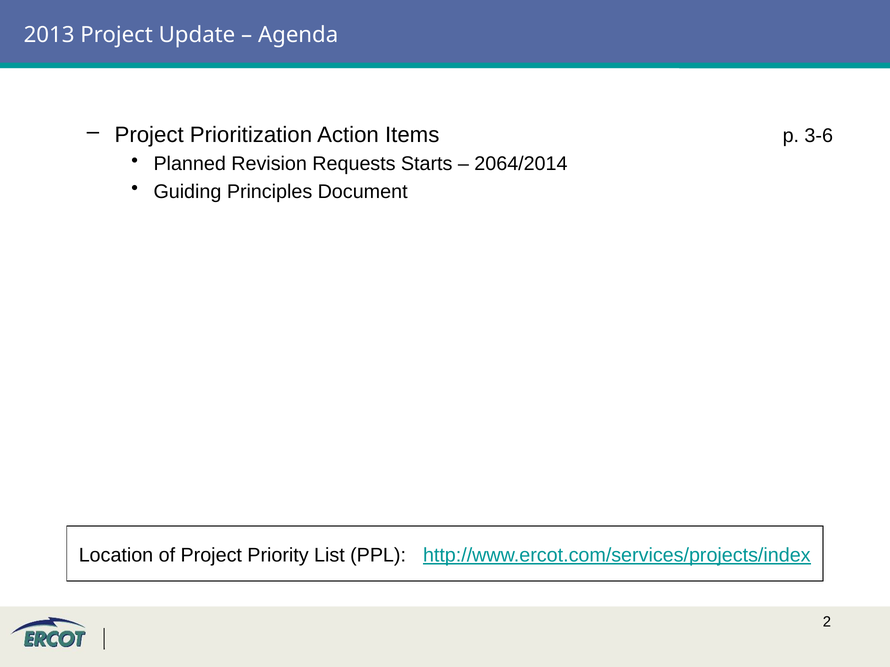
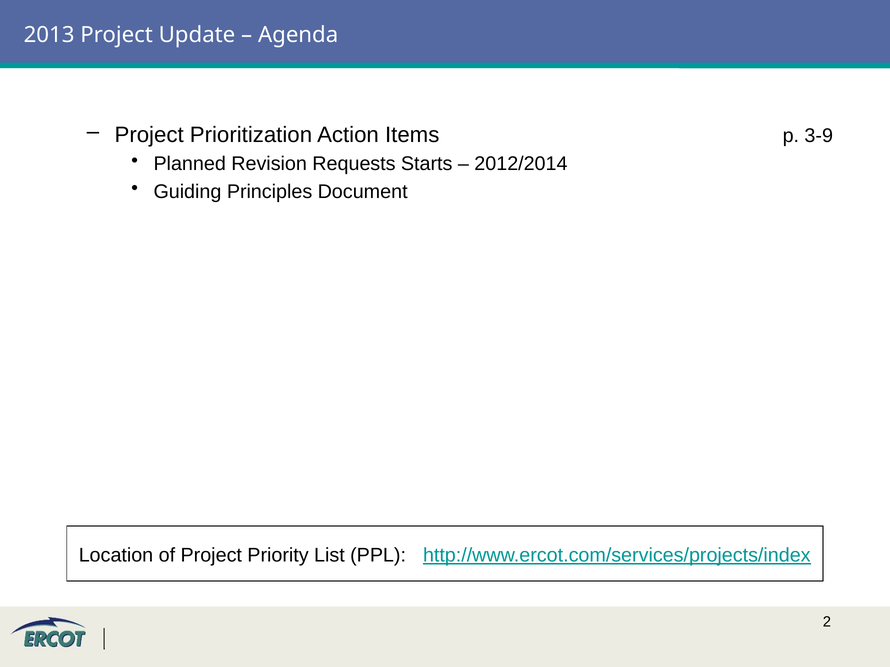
3-6: 3-6 -> 3-9
2064/2014: 2064/2014 -> 2012/2014
